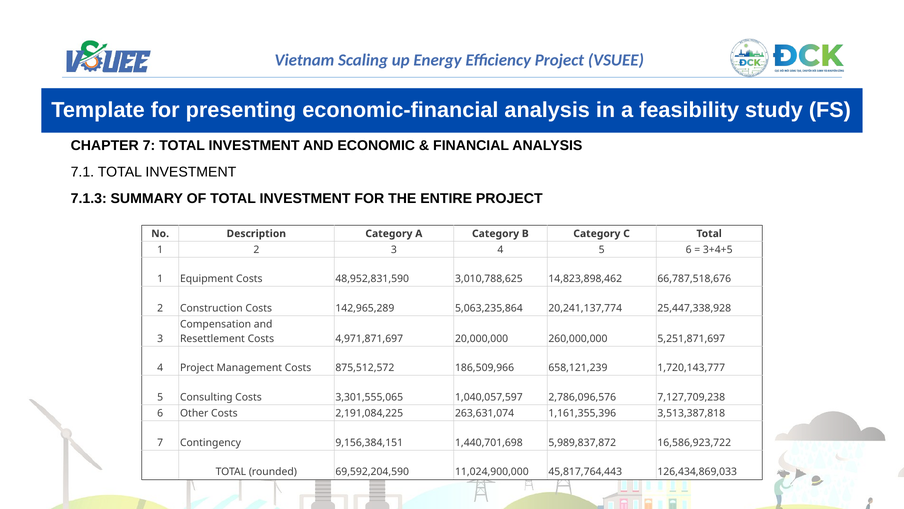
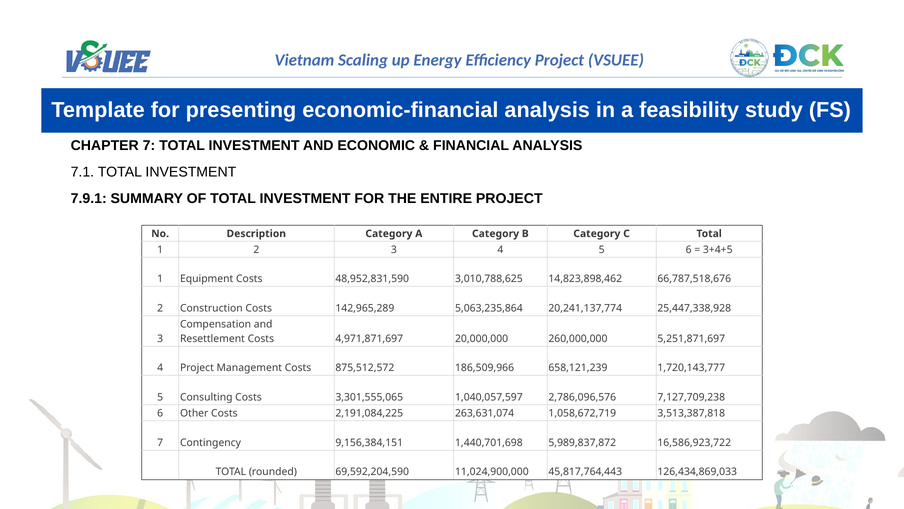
7.1.3: 7.1.3 -> 7.9.1
1,161,355,396: 1,161,355,396 -> 1,058,672,719
